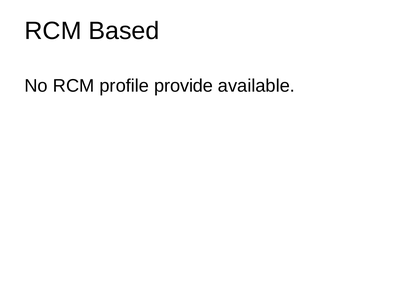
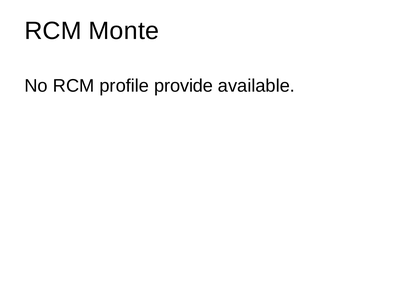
Based: Based -> Monte
